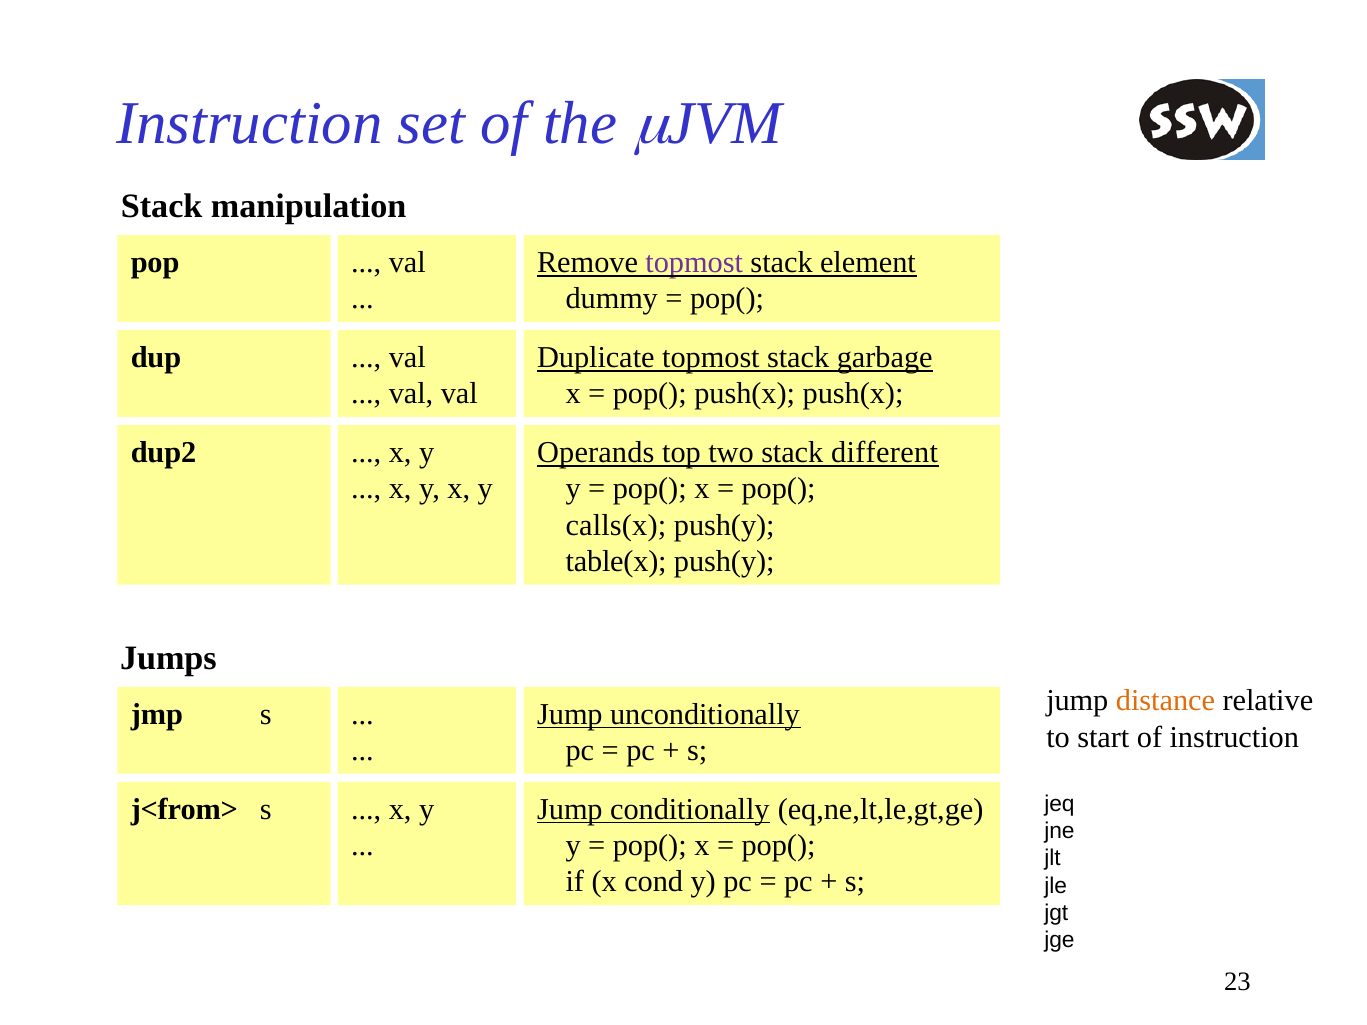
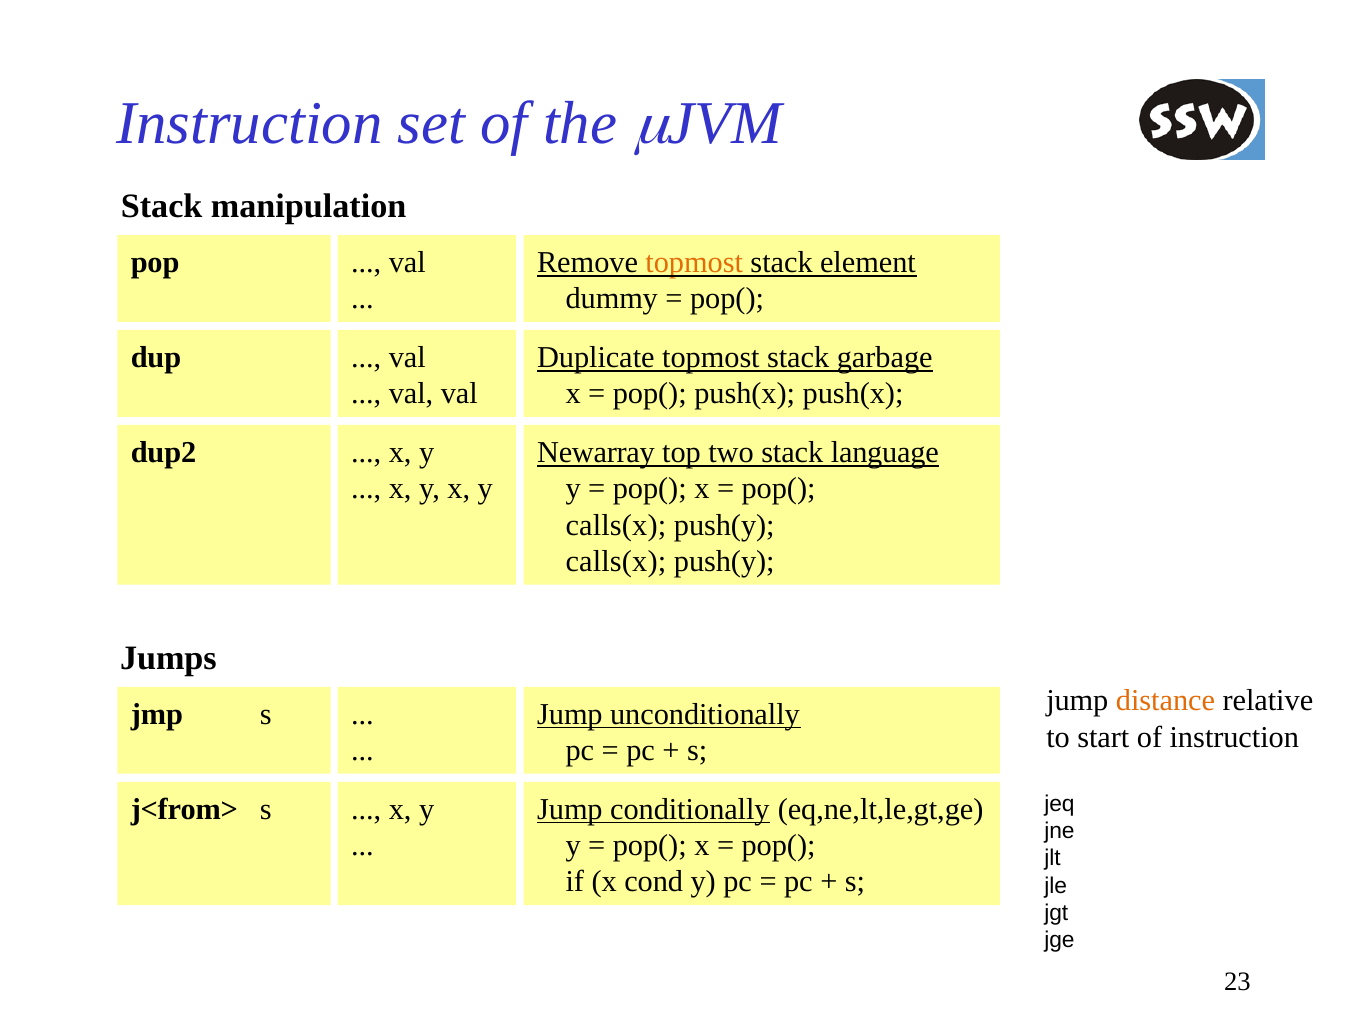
topmost at (694, 262) colour: purple -> orange
Operands: Operands -> Newarray
different: different -> language
table(x at (616, 562): table(x -> calls(x
